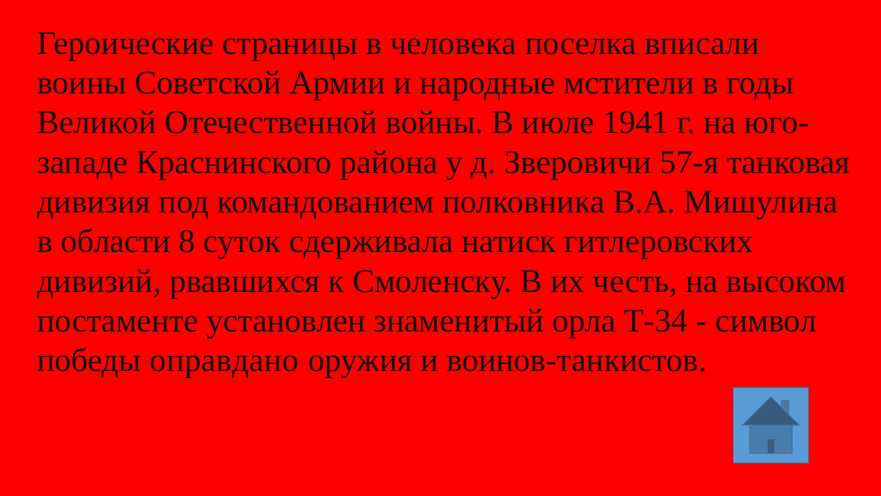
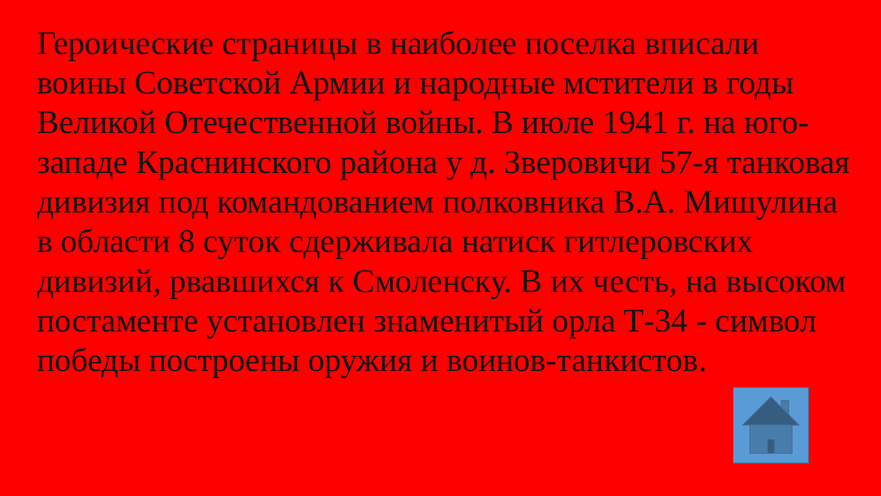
человека: человека -> наиболее
оправдано: оправдано -> построены
